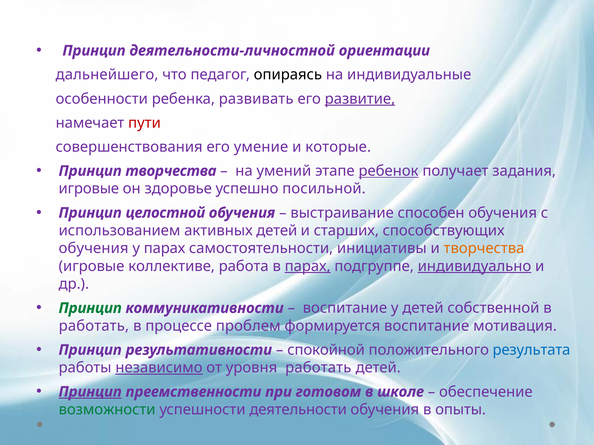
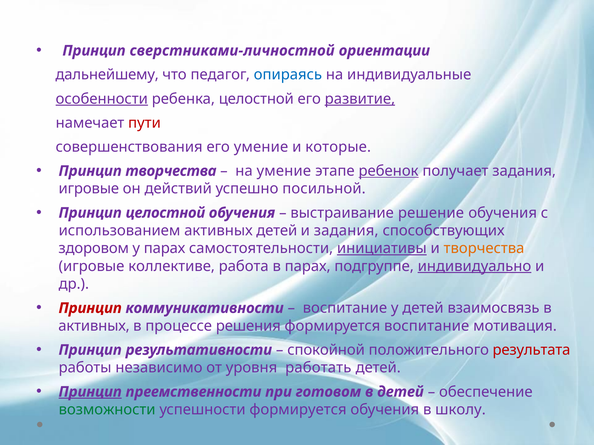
деятельности-личностной: деятельности-личностной -> сверстниками-личностной
дальнейшего: дальнейшего -> дальнейшему
опираясь colour: black -> blue
особенности underline: none -> present
ребенка развивать: развивать -> целостной
на умений: умений -> умение
здоровье: здоровье -> действий
способен: способен -> решение
и старших: старших -> задания
обучения at (94, 249): обучения -> здоровом
инициативы underline: none -> present
парах at (308, 267) underline: present -> none
Принцип at (90, 308) colour: green -> red
собственной: собственной -> взаимосвязь
работать at (94, 326): работать -> активных
проблем: проблем -> решения
результата colour: blue -> red
независимо underline: present -> none
в школе: школе -> детей
успешности деятельности: деятельности -> формируется
опыты: опыты -> школу
